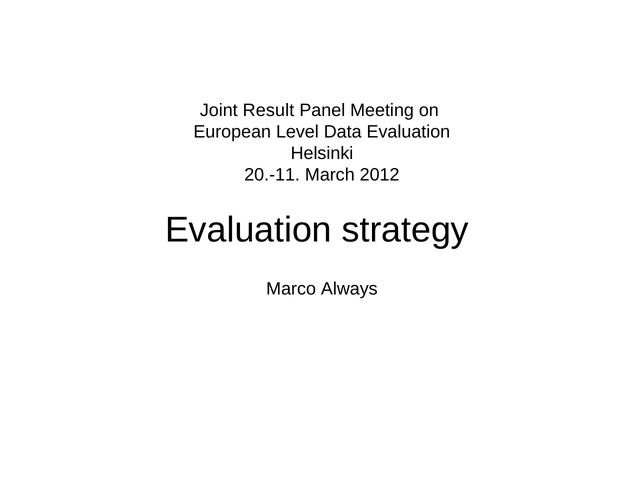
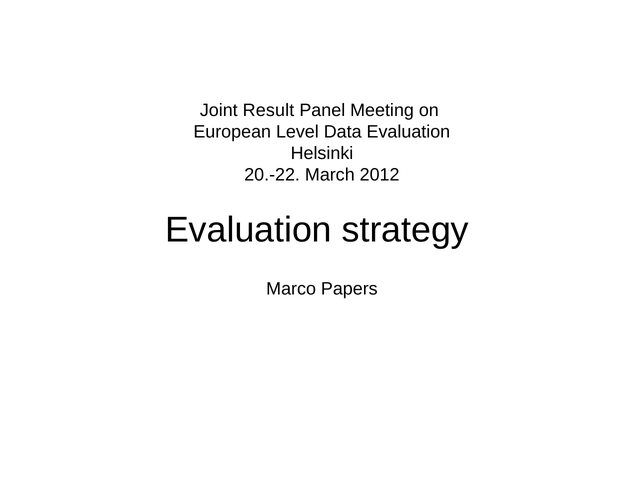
20.-11: 20.-11 -> 20.-22
Always: Always -> Papers
